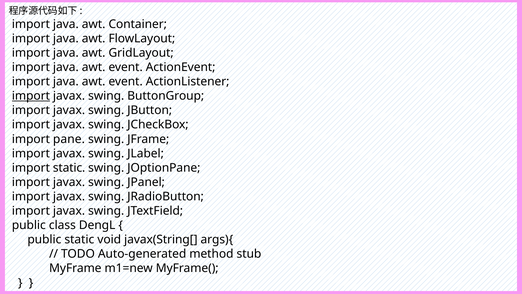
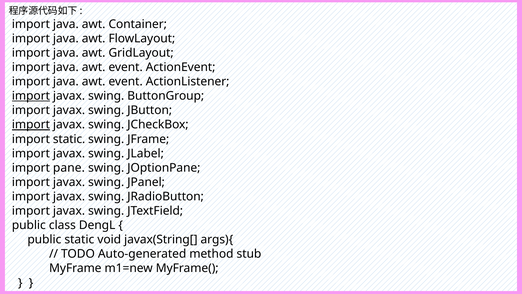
import at (31, 125) underline: none -> present
import pane: pane -> static
import static: static -> pane
